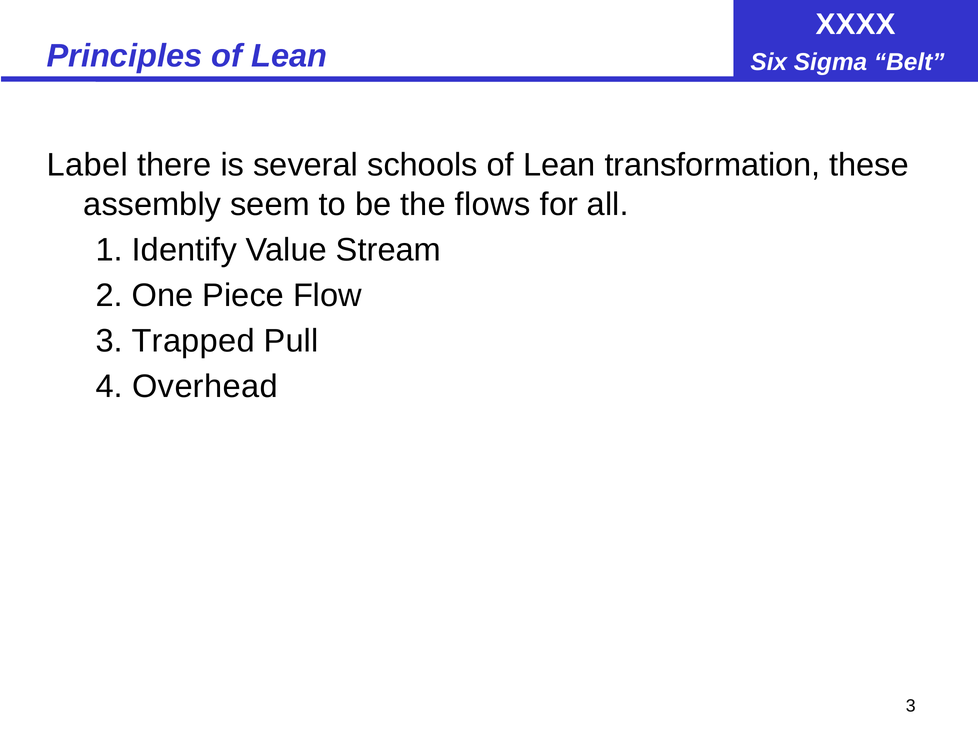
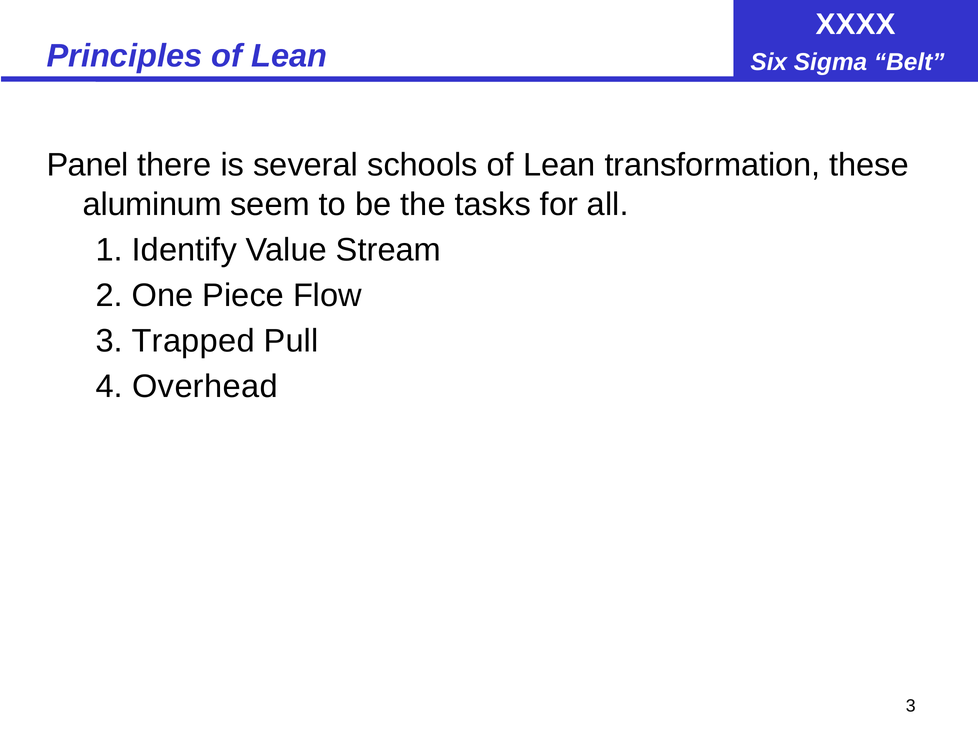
Label: Label -> Panel
assembly: assembly -> aluminum
flows: flows -> tasks
